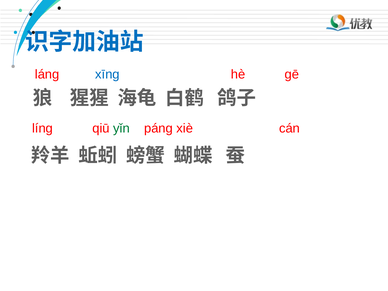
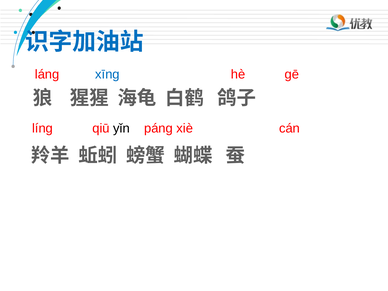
yǐn colour: green -> black
